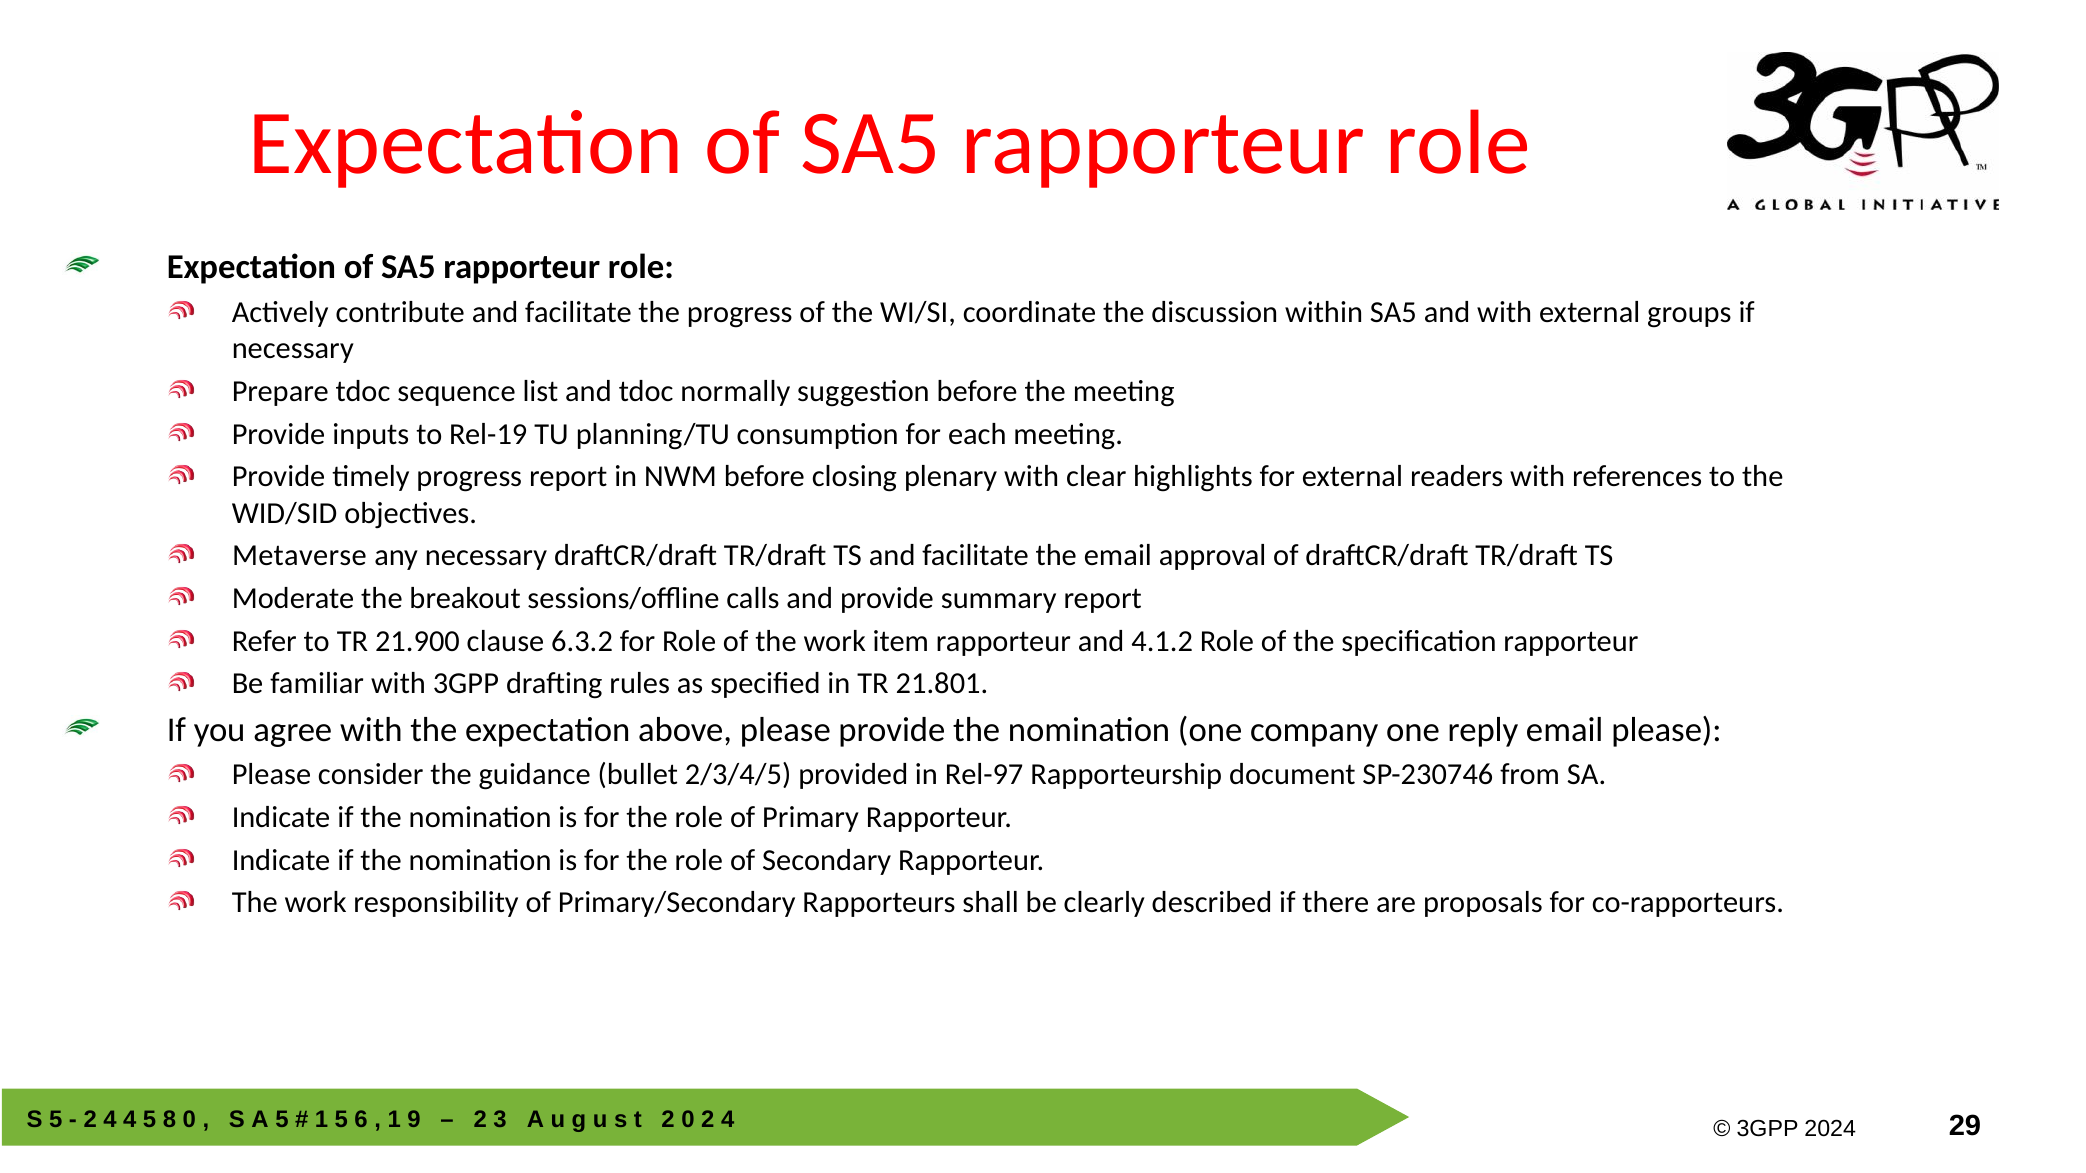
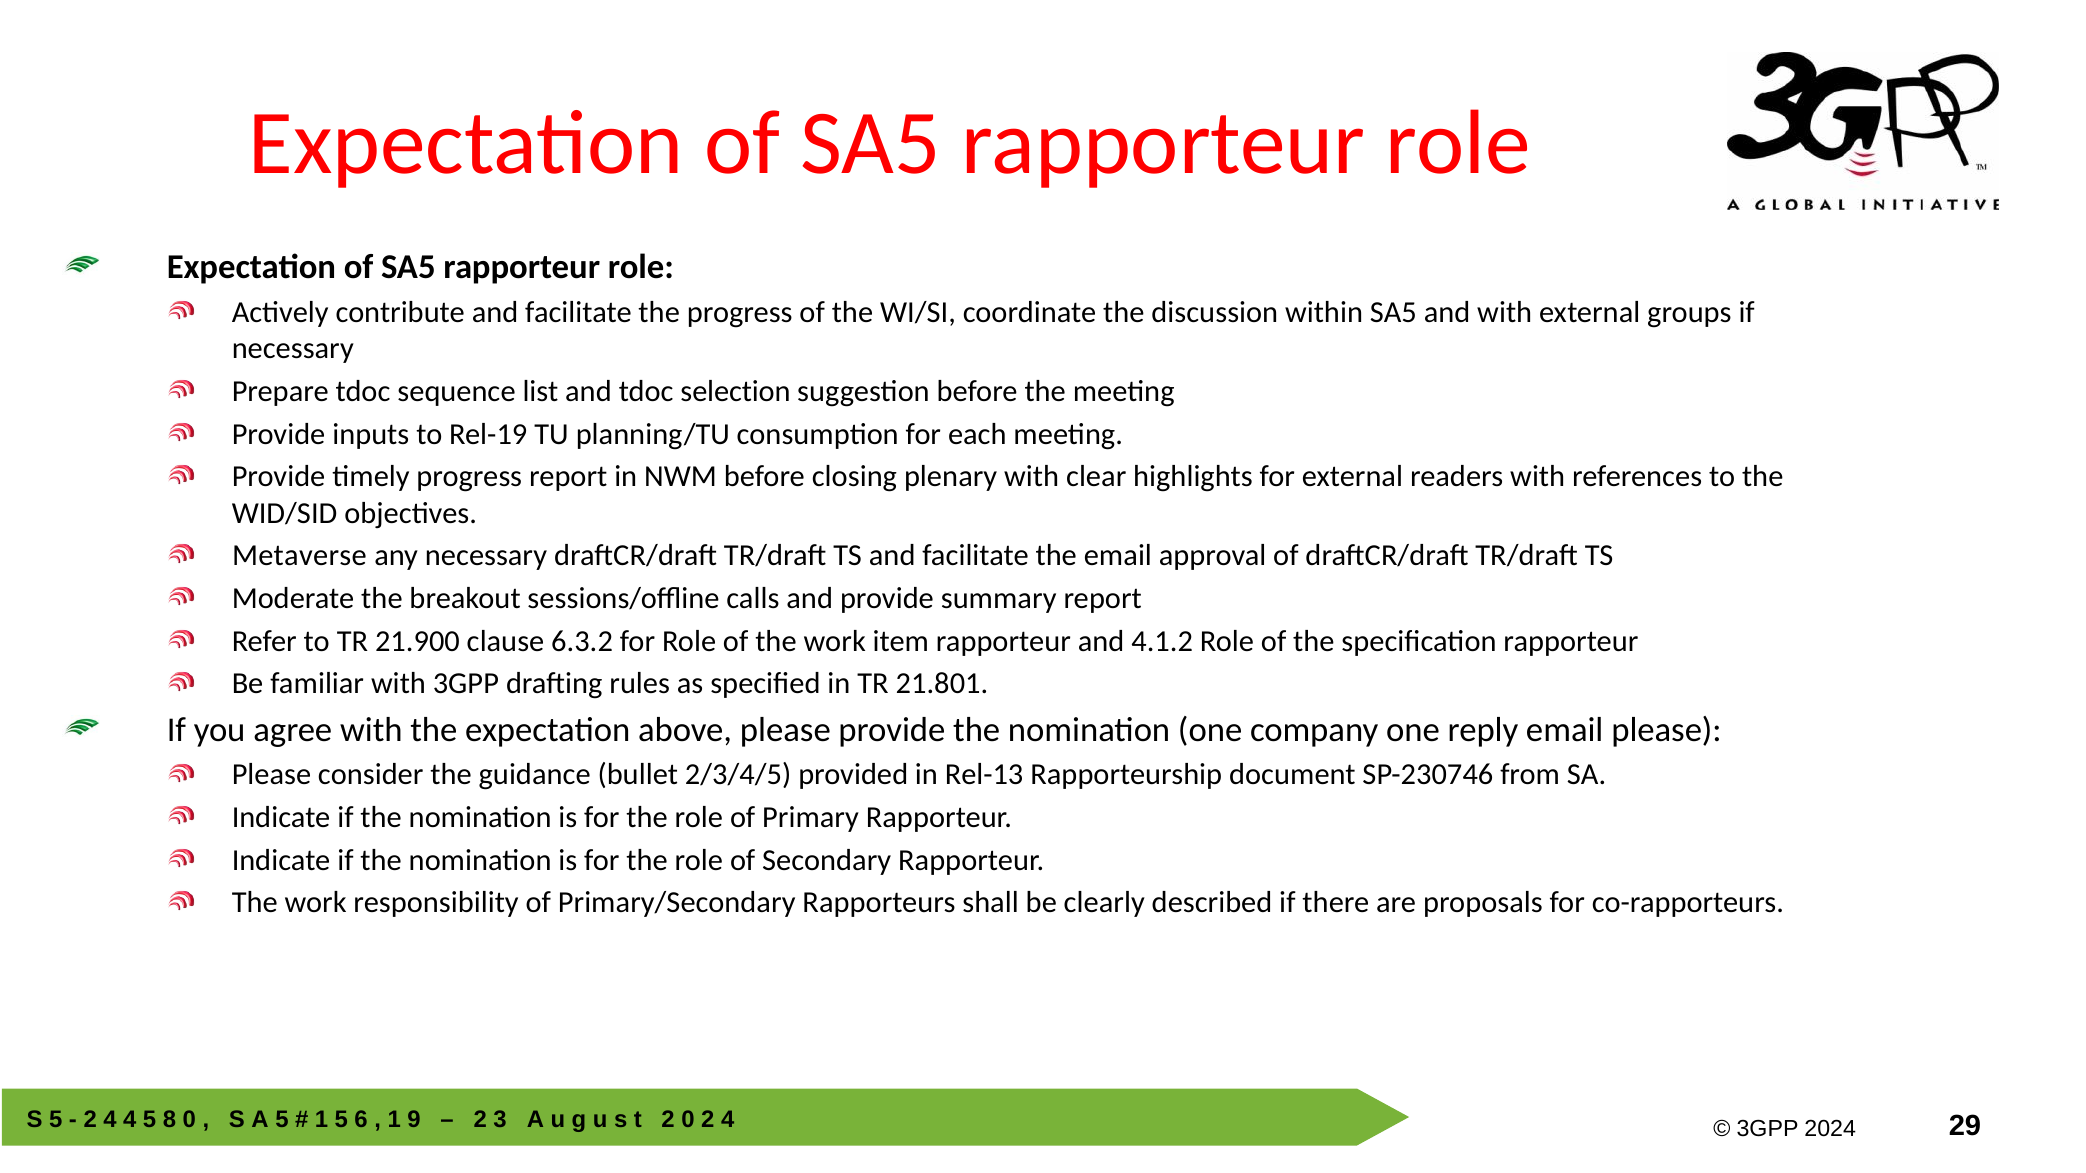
normally: normally -> selection
Rel-97: Rel-97 -> Rel-13
